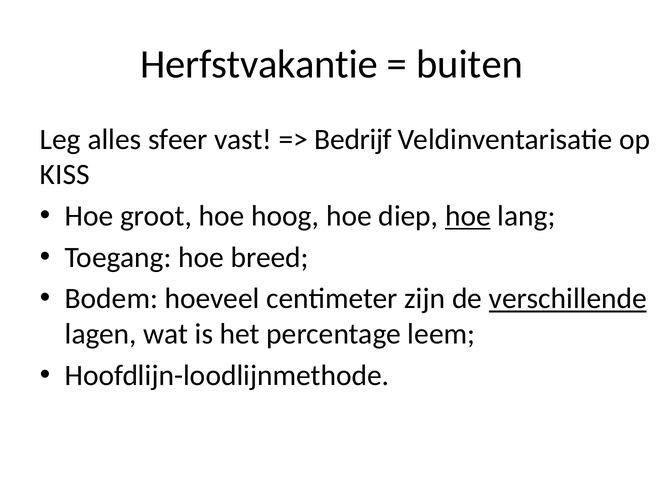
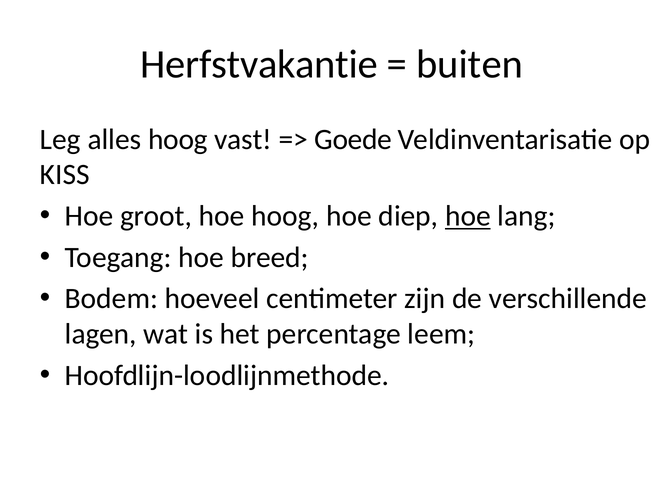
alles sfeer: sfeer -> hoog
Bedrijf: Bedrijf -> Goede
verschillende underline: present -> none
